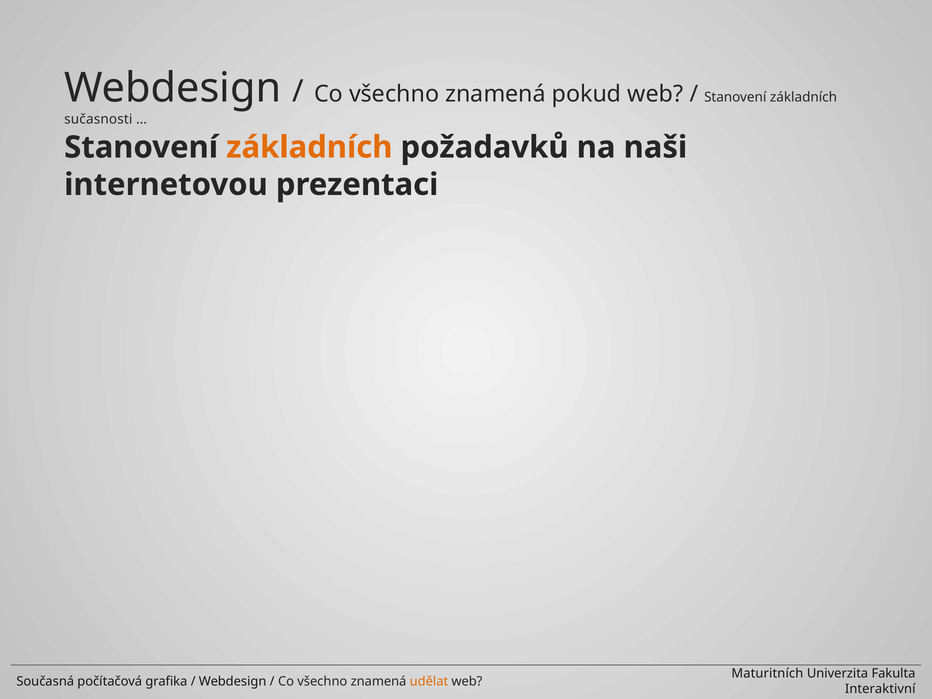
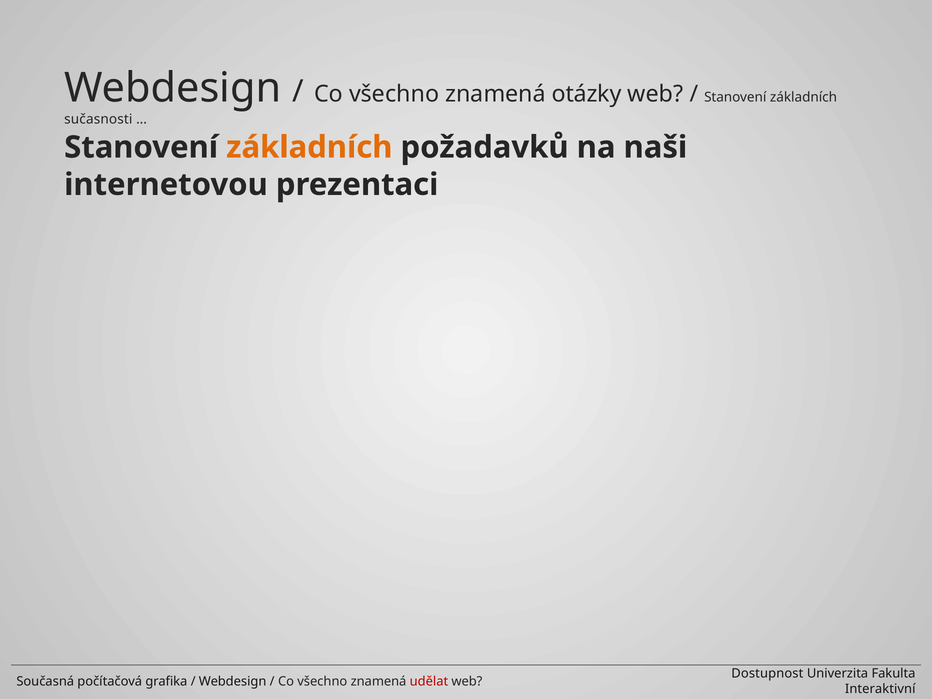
pokud: pokud -> otázky
Maturitních: Maturitních -> Dostupnost
udělat colour: orange -> red
